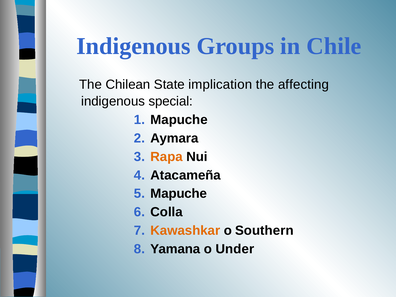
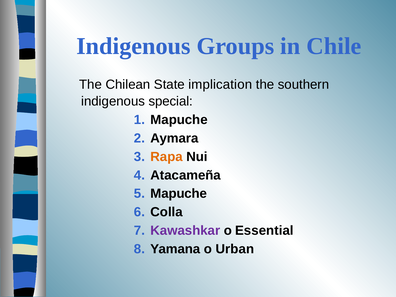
affecting: affecting -> southern
Kawashkar colour: orange -> purple
Southern: Southern -> Essential
Under: Under -> Urban
